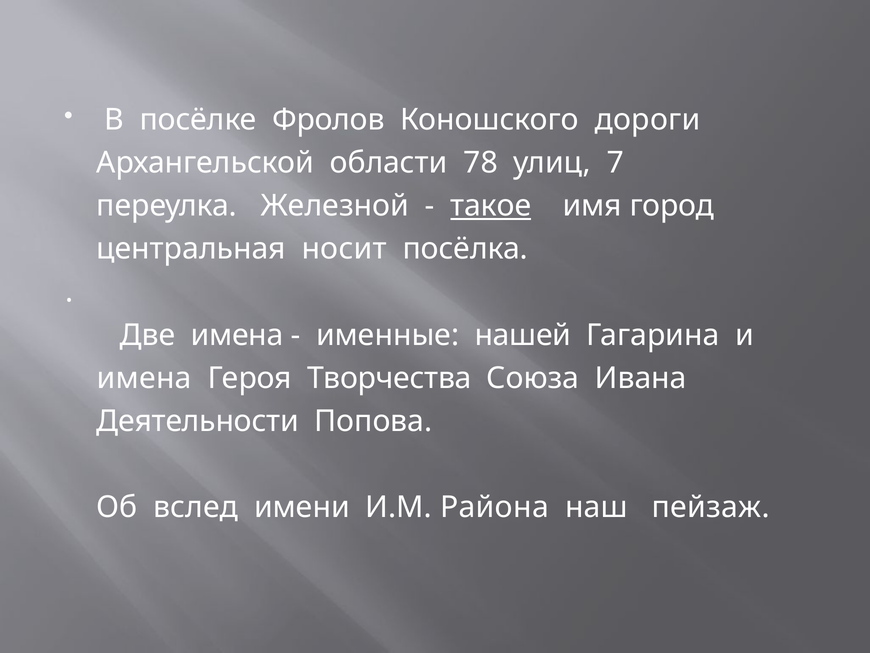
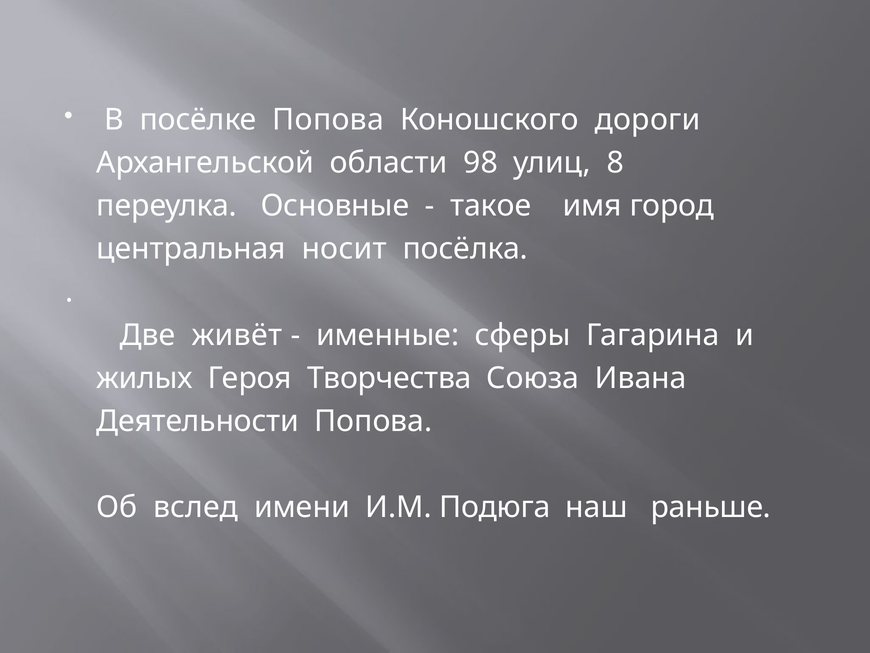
посёлке Фролов: Фролов -> Попова
78: 78 -> 98
7: 7 -> 8
Железной: Железной -> Основные
такое underline: present -> none
Две имена: имена -> живёт
нашей: нашей -> сферы
имена at (144, 378): имена -> жилых
Района: Района -> Подюга
пейзаж: пейзаж -> раньше
